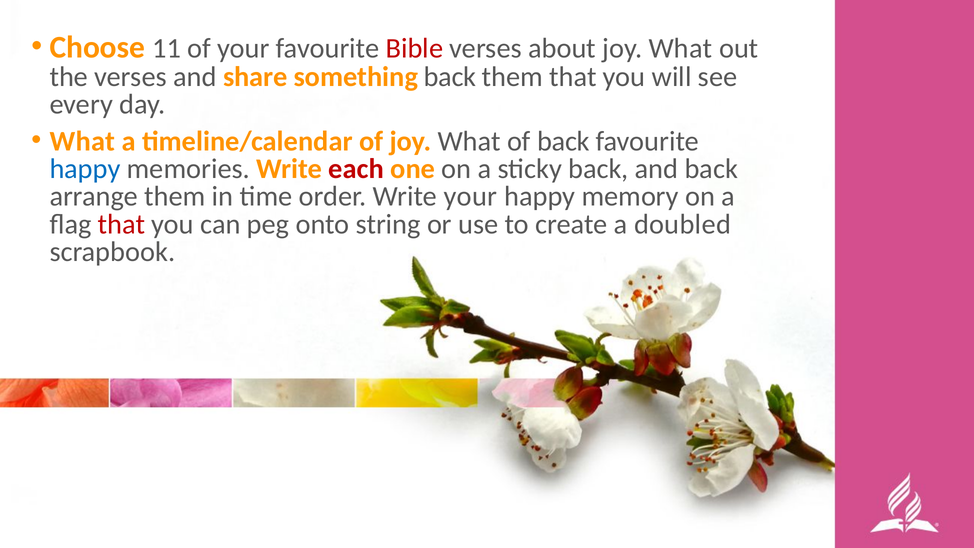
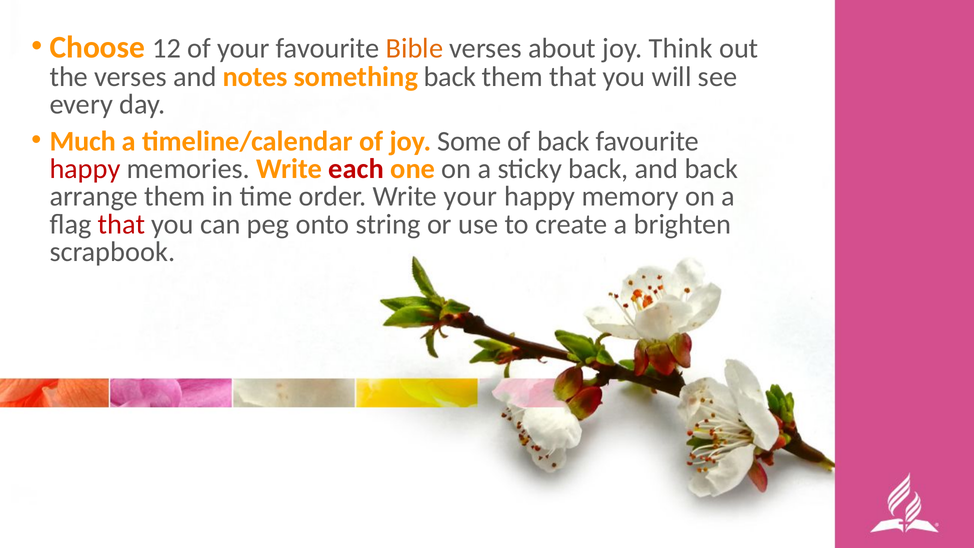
11: 11 -> 12
Bible colour: red -> orange
about joy What: What -> Think
share: share -> notes
What at (82, 141): What -> Much
of joy What: What -> Some
happy at (85, 169) colour: blue -> red
doubled: doubled -> brighten
